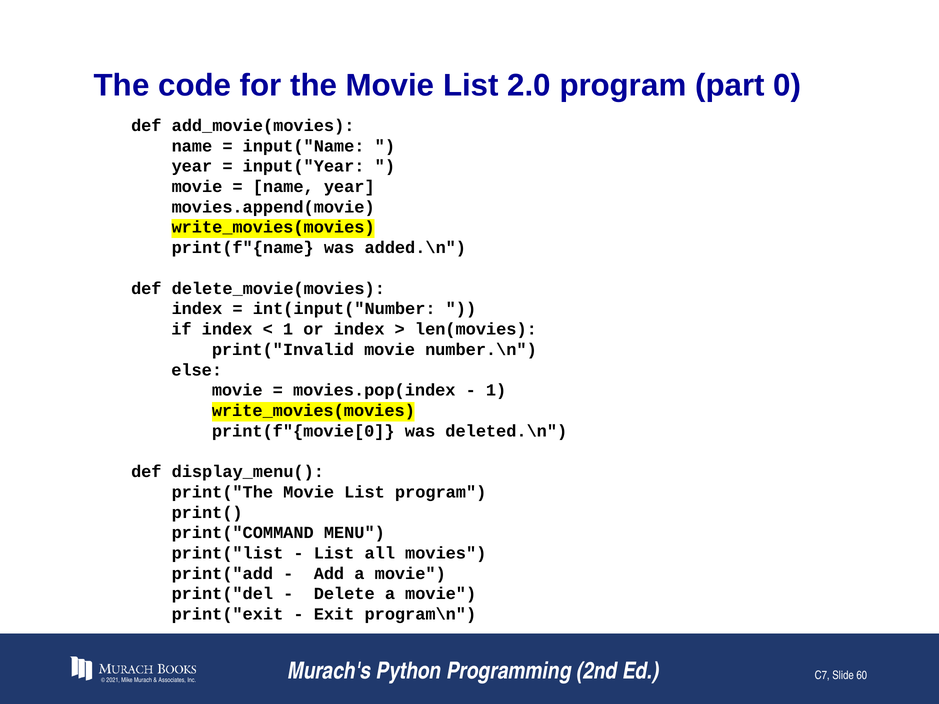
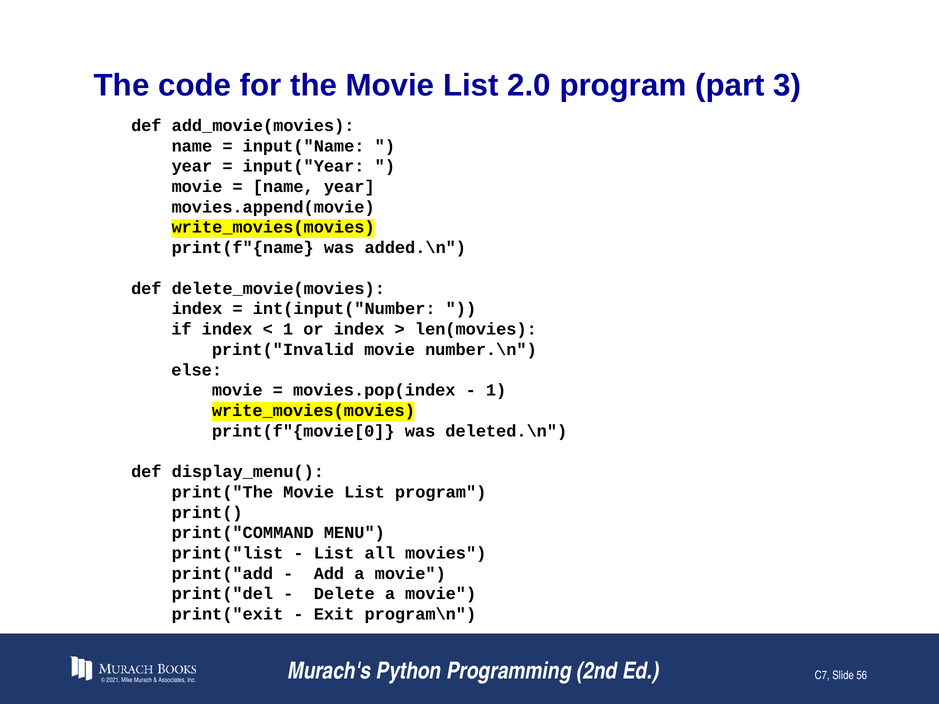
0: 0 -> 3
60: 60 -> 56
